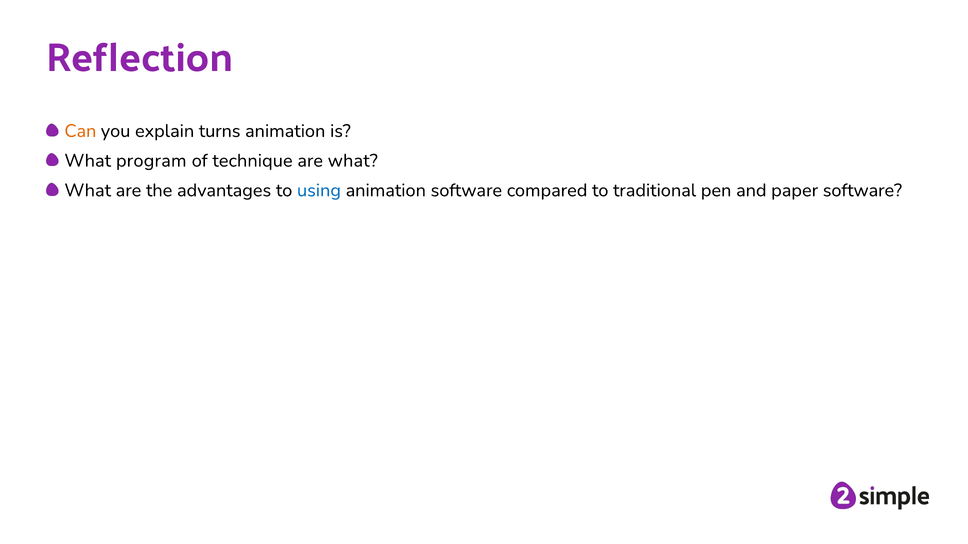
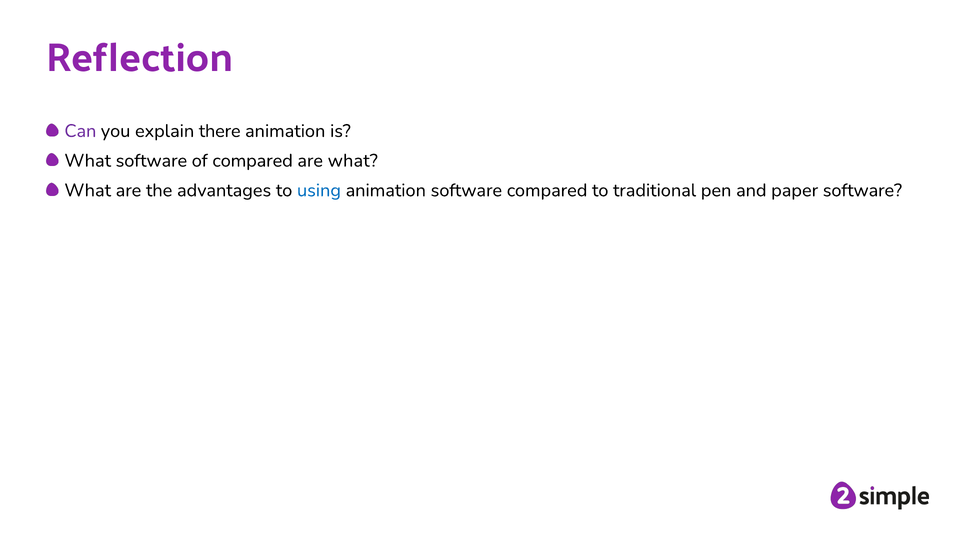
Can colour: orange -> purple
turns: turns -> there
What program: program -> software
of technique: technique -> compared
